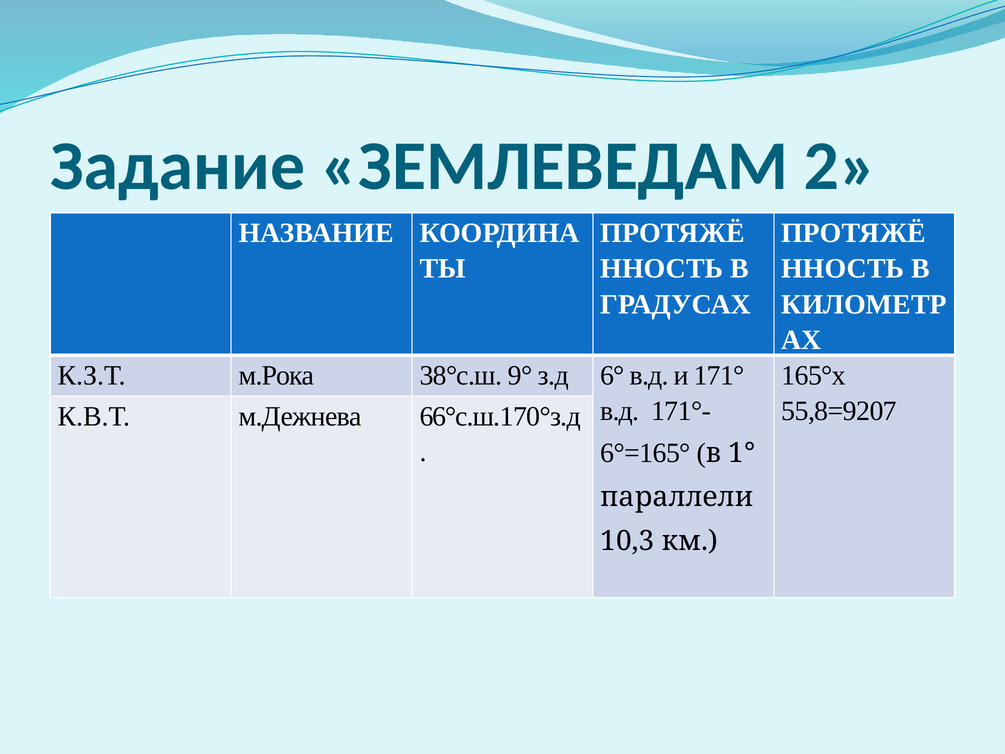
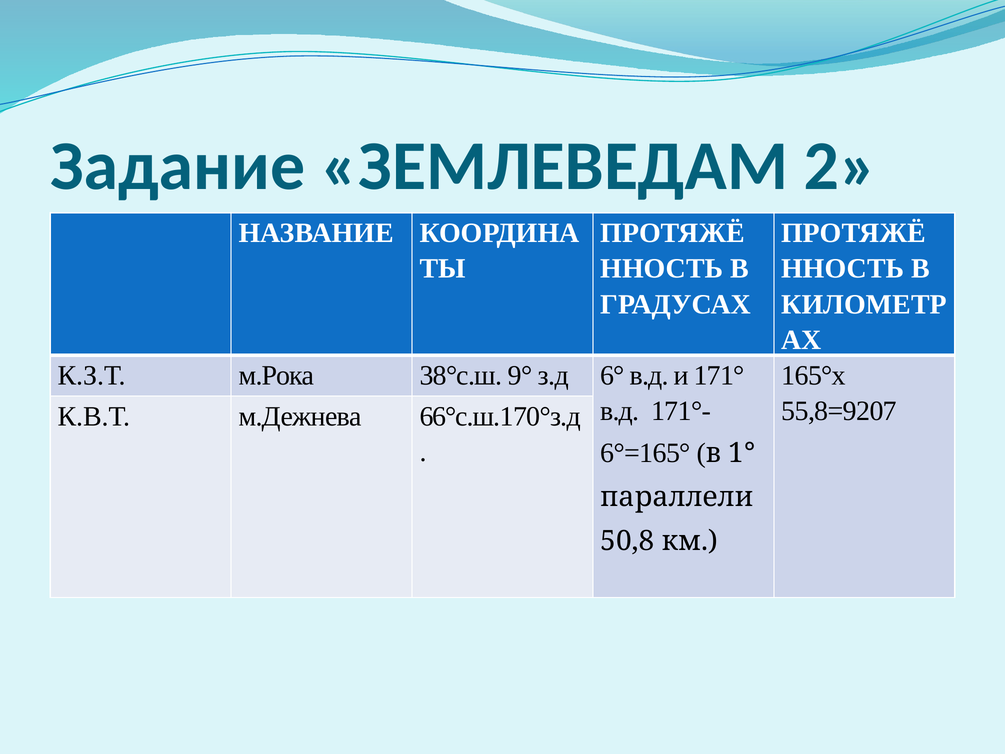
10,3: 10,3 -> 50,8
